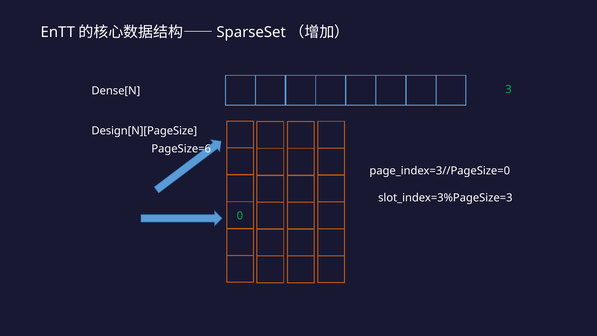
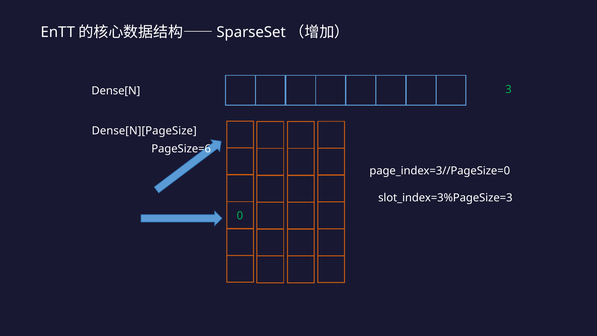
Design[N][PageSize: Design[N][PageSize -> Dense[N][PageSize
